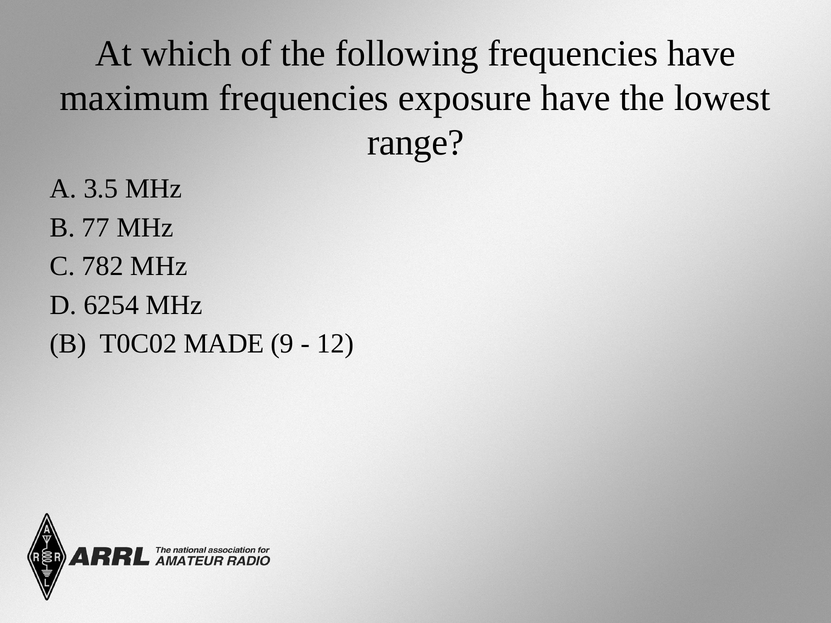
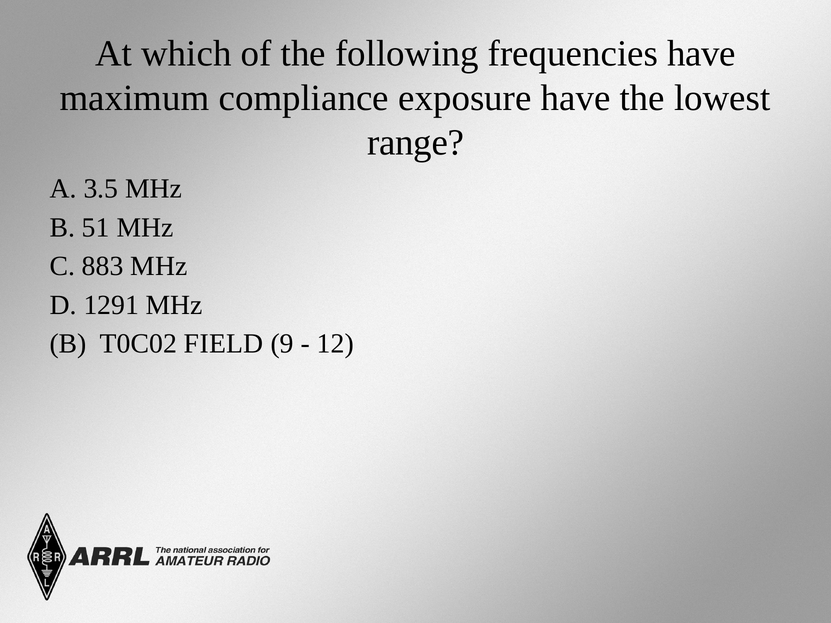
maximum frequencies: frequencies -> compliance
77: 77 -> 51
782: 782 -> 883
6254: 6254 -> 1291
MADE: MADE -> FIELD
